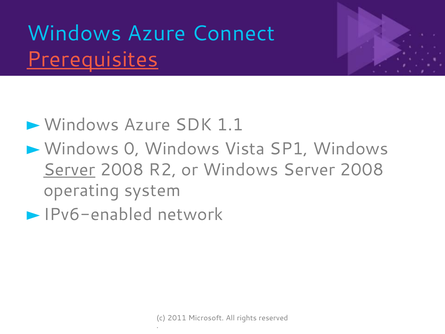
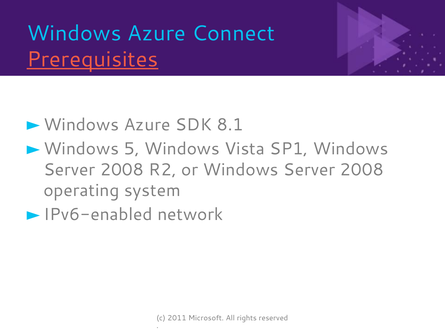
1.1: 1.1 -> 8.1
0: 0 -> 5
Server at (69, 170) underline: present -> none
